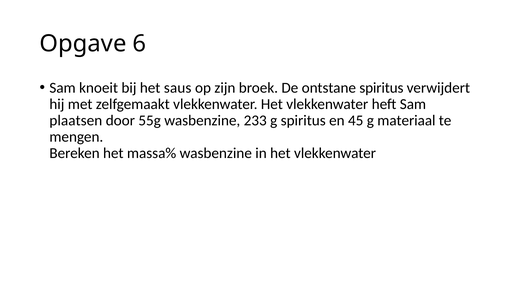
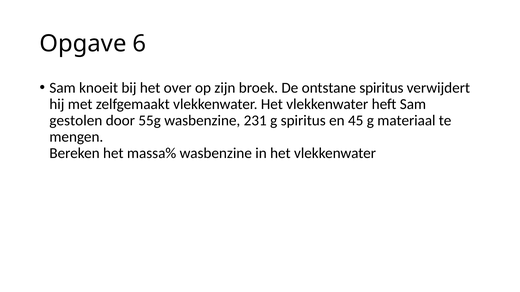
saus: saus -> over
plaatsen: plaatsen -> gestolen
233: 233 -> 231
